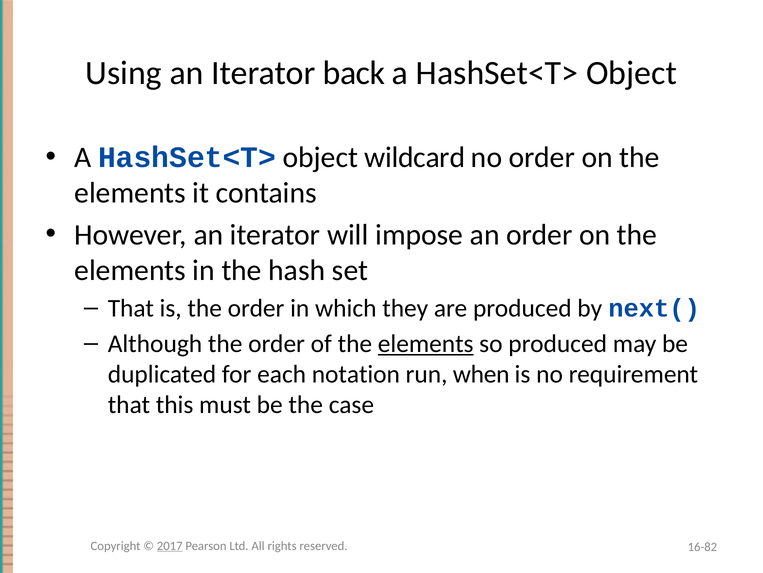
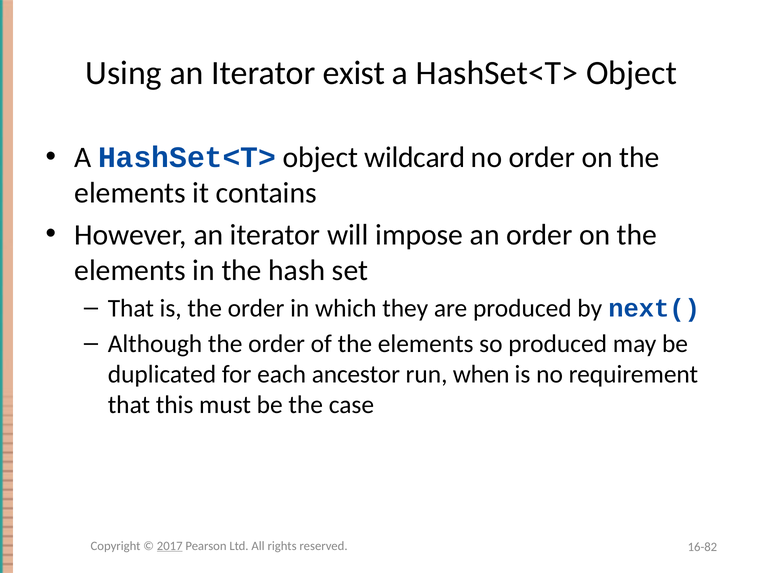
back: back -> exist
elements at (426, 344) underline: present -> none
notation: notation -> ancestor
